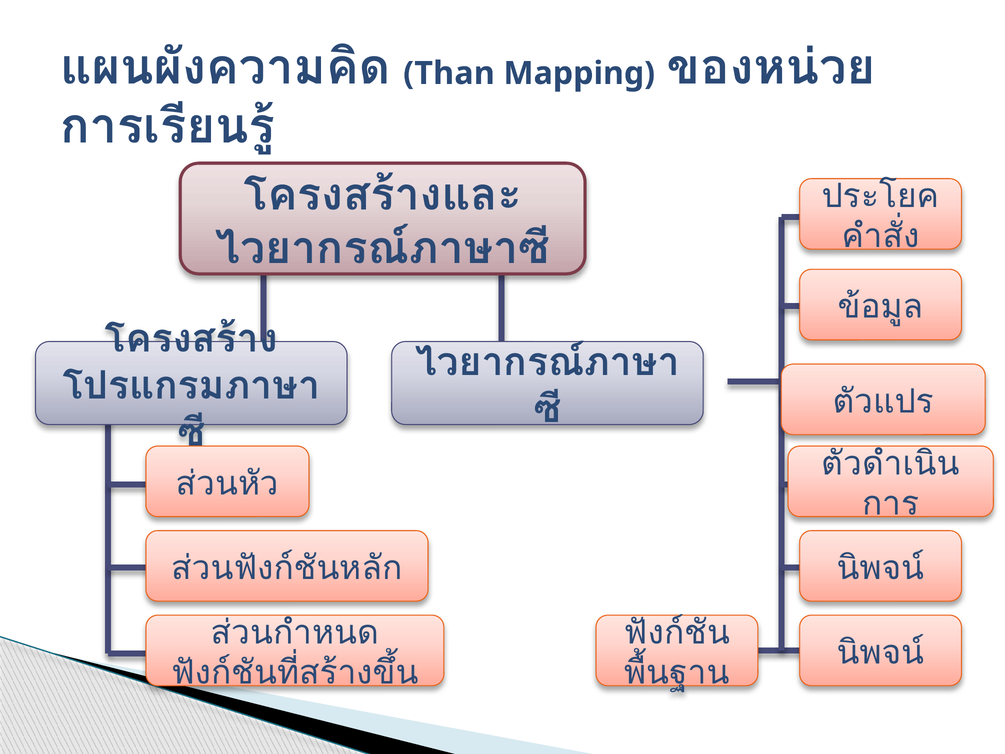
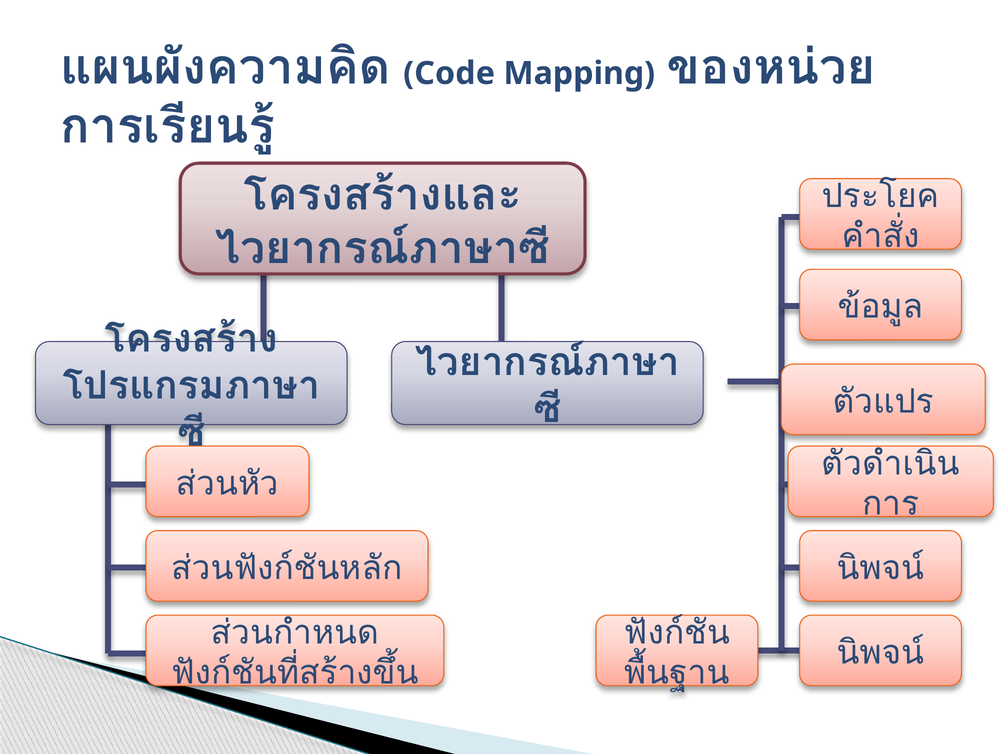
Than: Than -> Code
